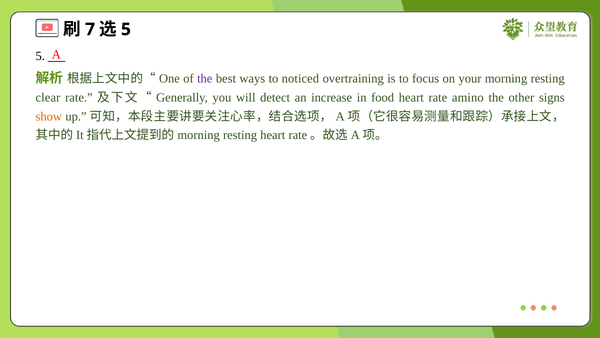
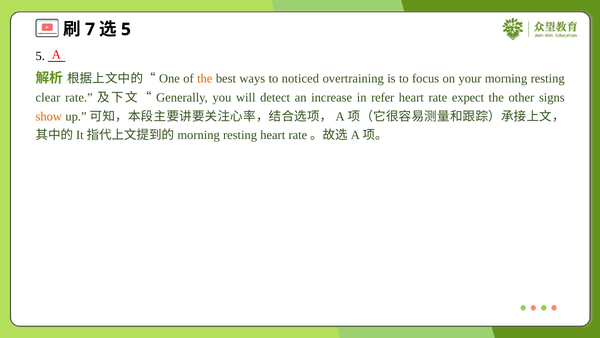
the at (205, 78) colour: purple -> orange
food: food -> refer
amino: amino -> expect
